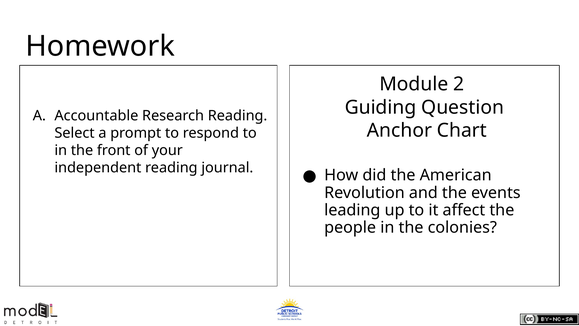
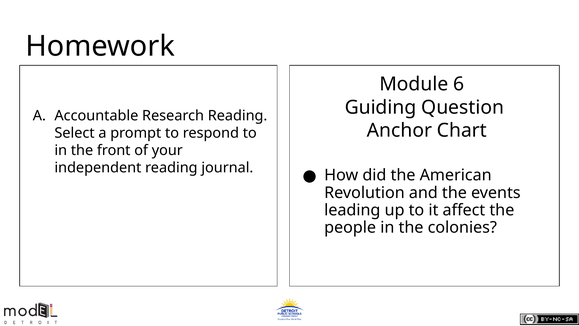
2: 2 -> 6
